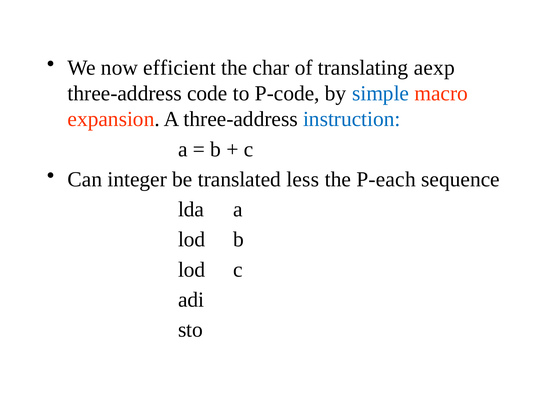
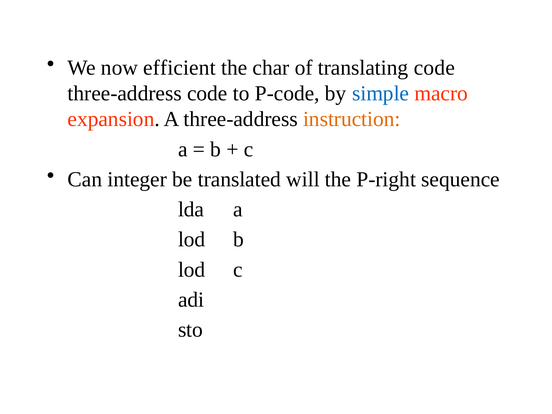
translating aexp: aexp -> code
instruction colour: blue -> orange
less: less -> will
P-each: P-each -> P-right
